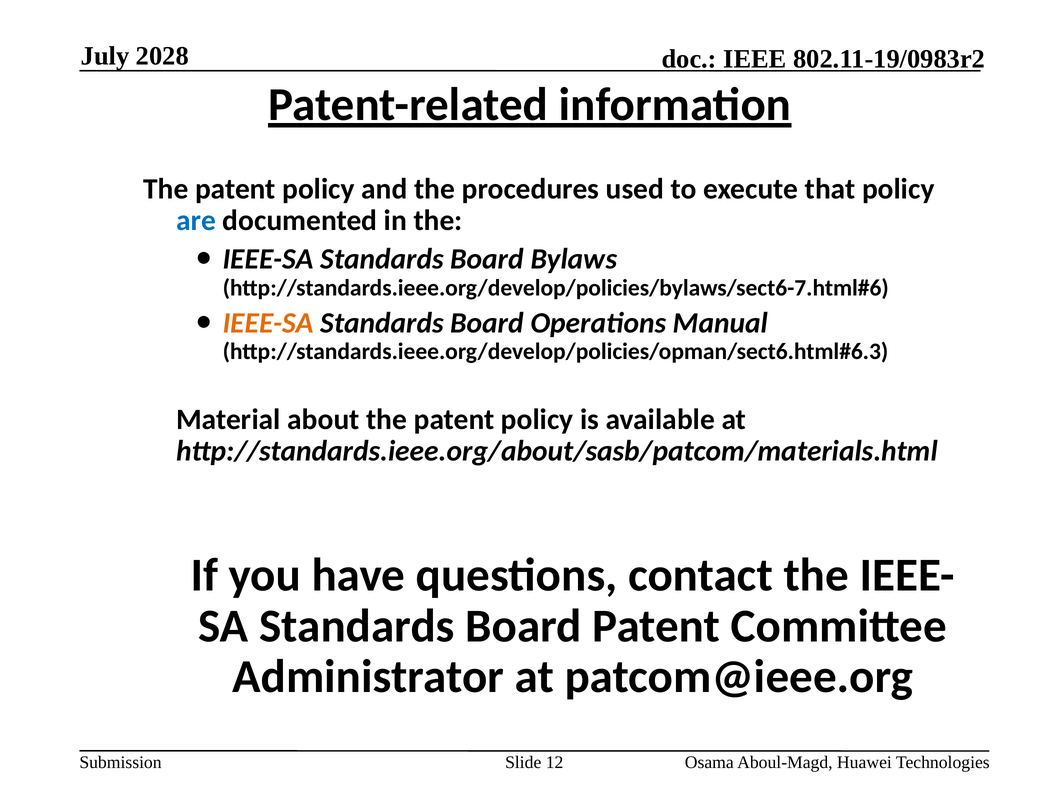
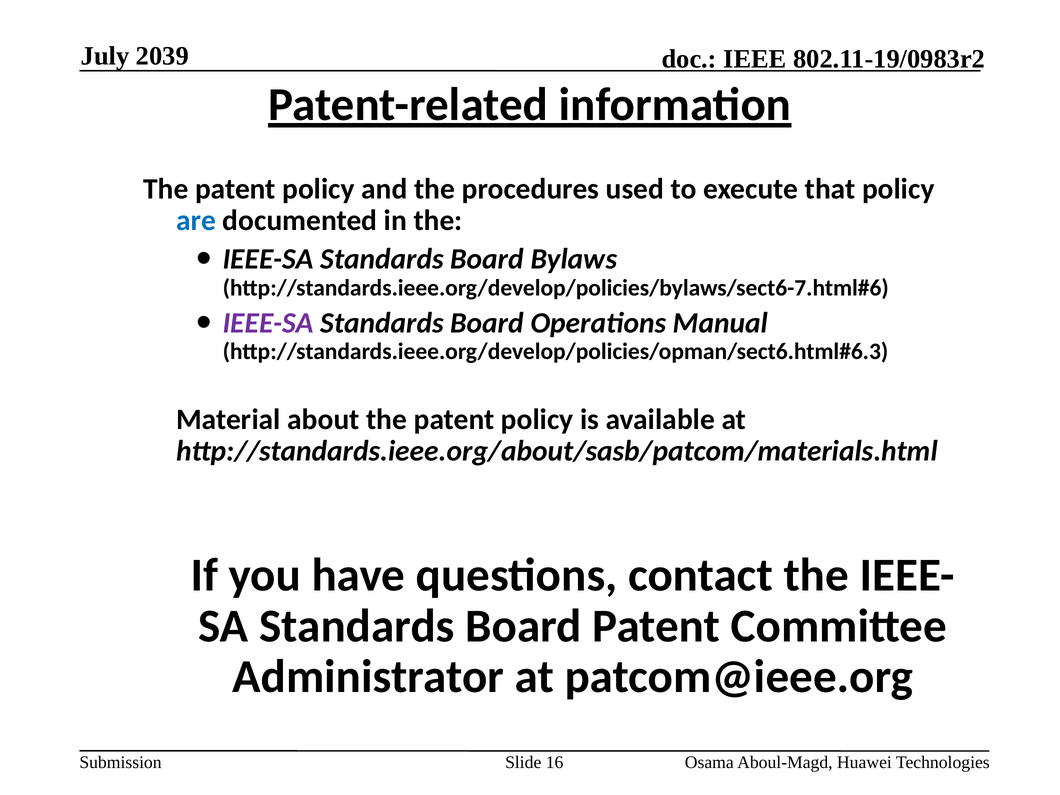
2028: 2028 -> 2039
IEEE-SA at (268, 323) colour: orange -> purple
12: 12 -> 16
